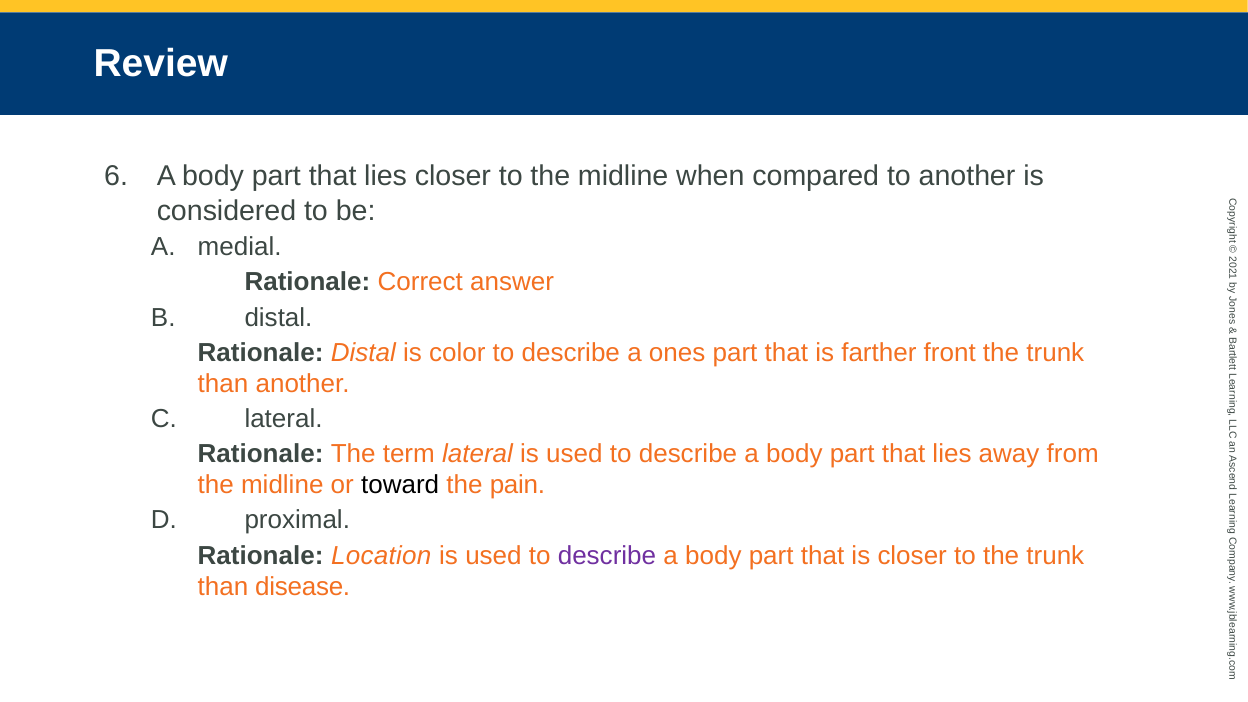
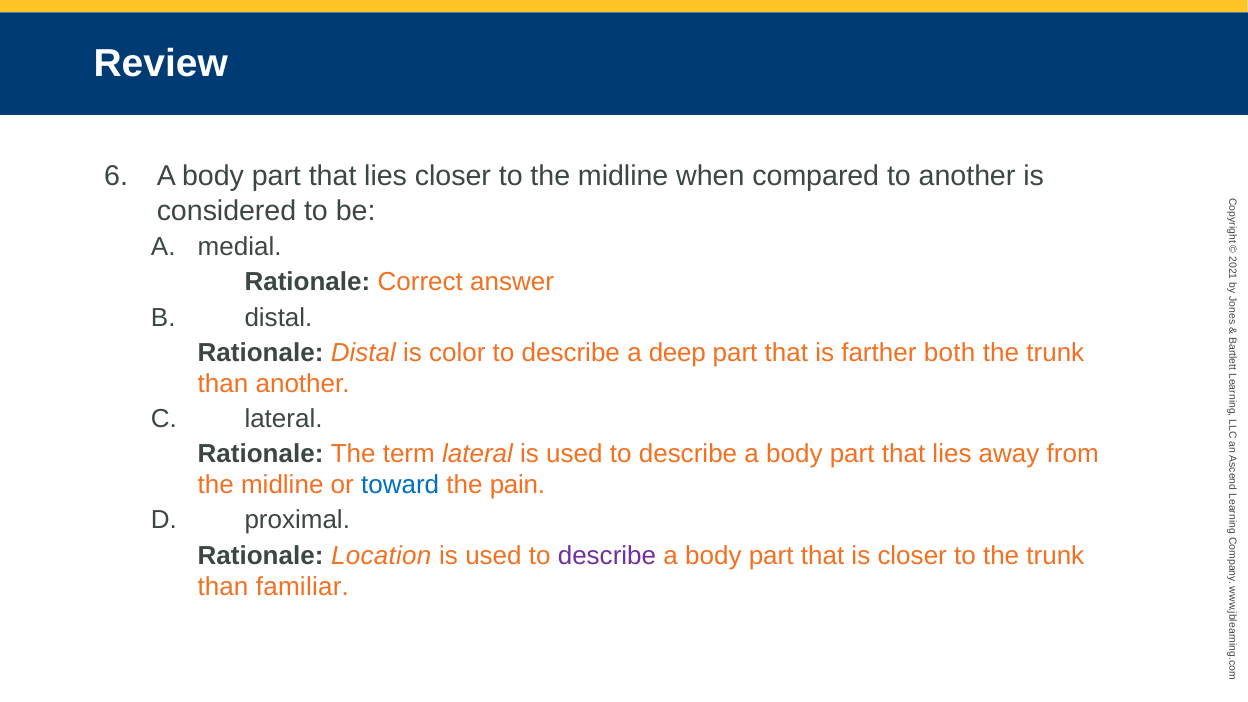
ones: ones -> deep
front: front -> both
toward colour: black -> blue
disease: disease -> familiar
